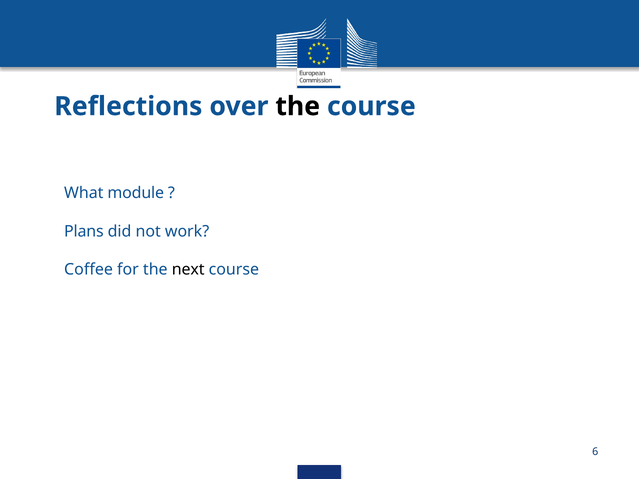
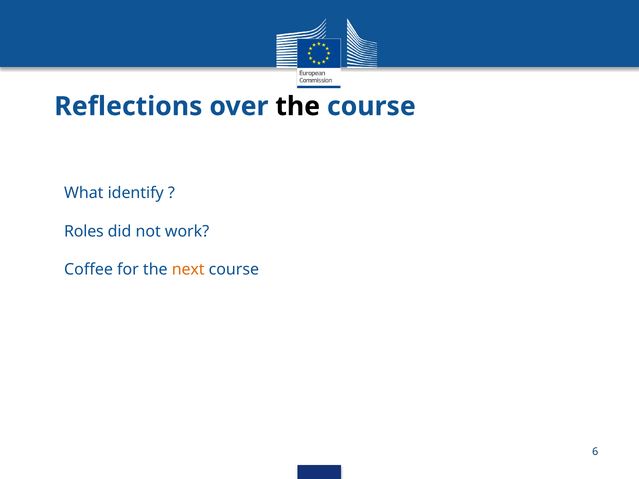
module: module -> identify
Plans: Plans -> Roles
next colour: black -> orange
